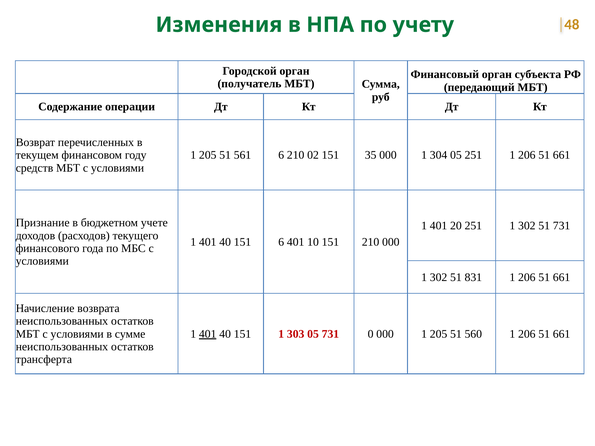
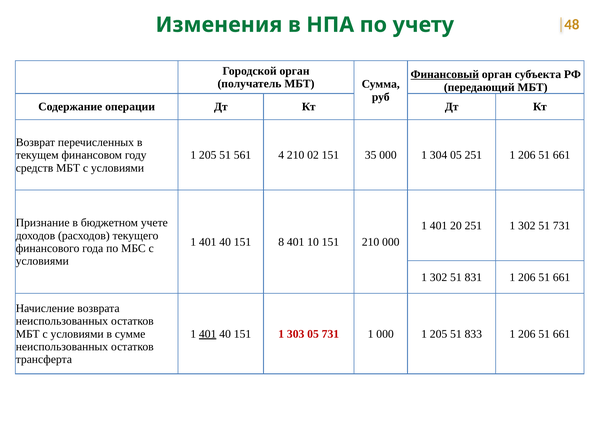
Финансовый underline: none -> present
561 6: 6 -> 4
151 6: 6 -> 8
05 731 0: 0 -> 1
560: 560 -> 833
